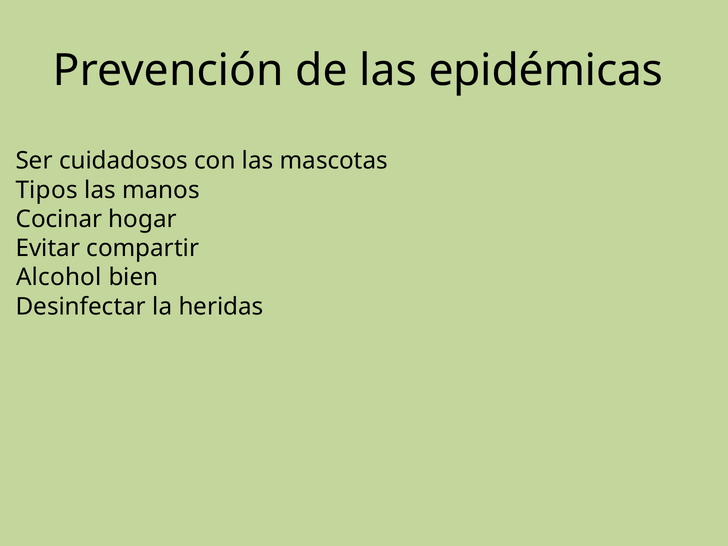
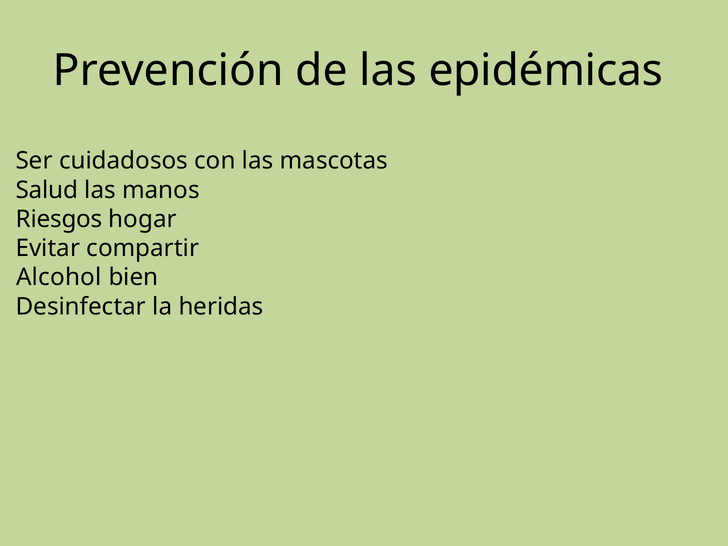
Tipos: Tipos -> Salud
Cocinar: Cocinar -> Riesgos
